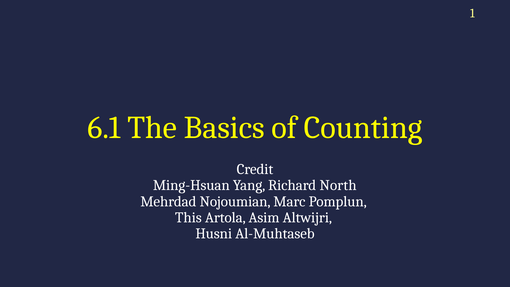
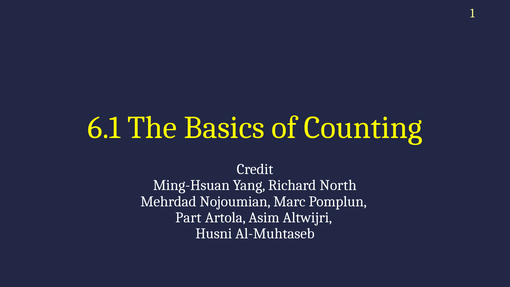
This: This -> Part
